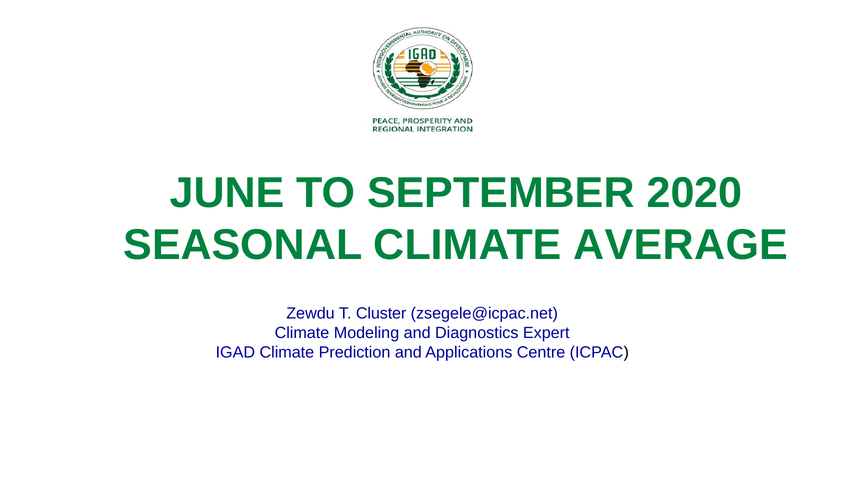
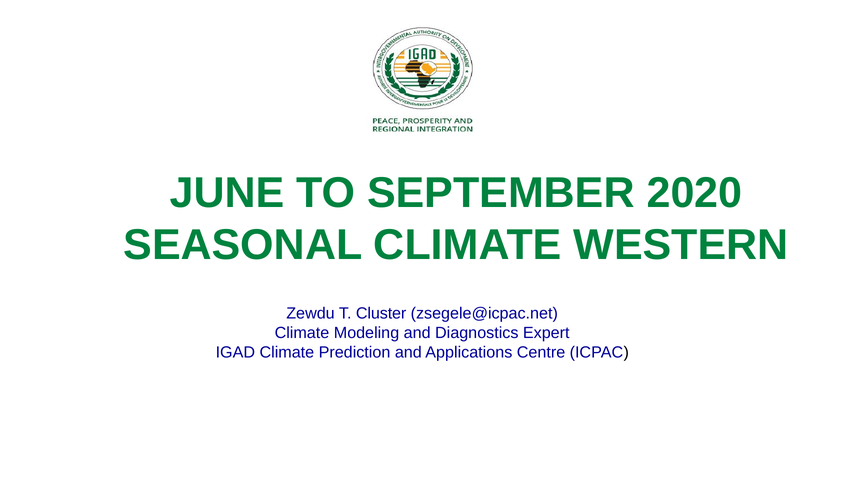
AVERAGE: AVERAGE -> WESTERN
